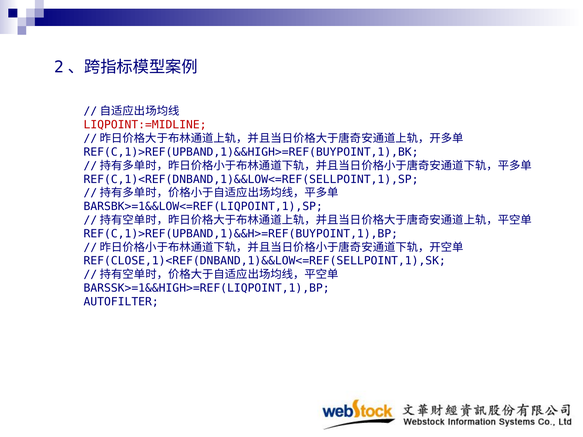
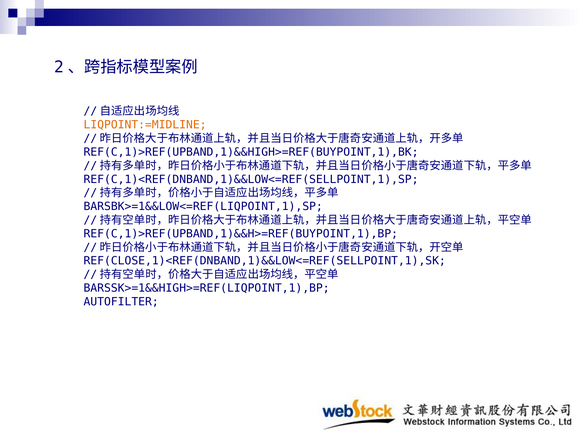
LIQPOINT:=MIDLINE colour: red -> orange
